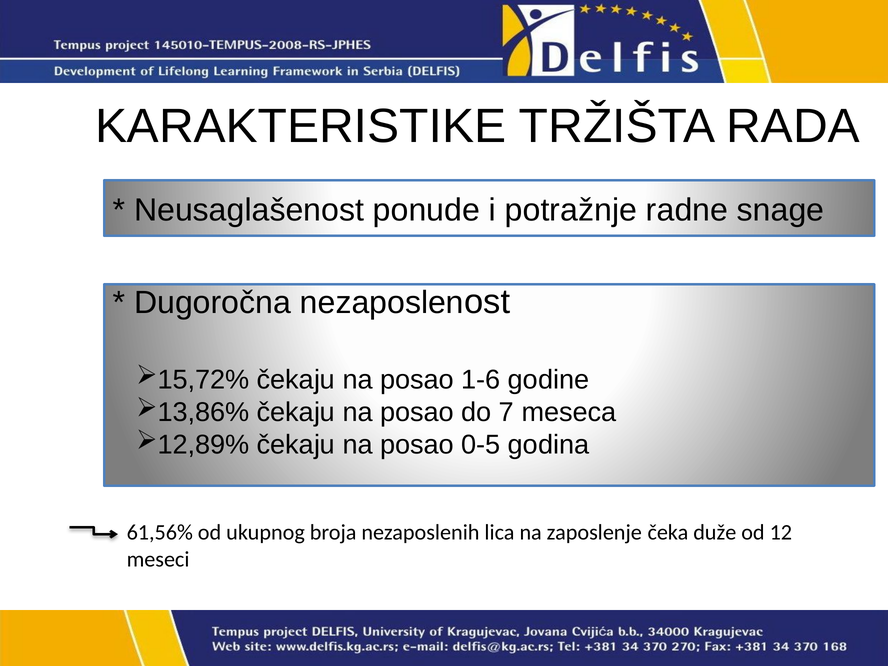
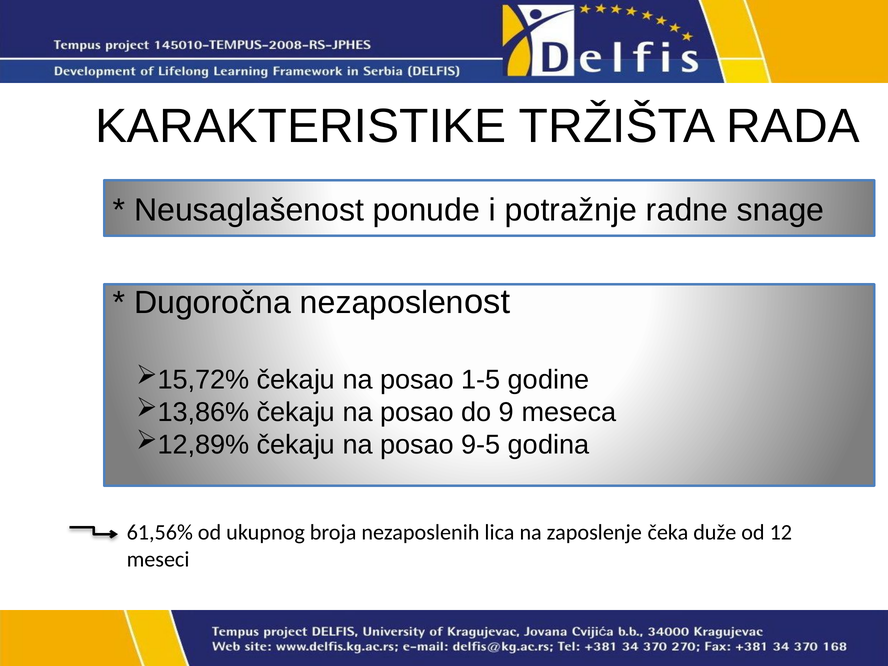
1-6: 1-6 -> 1-5
7: 7 -> 9
0-5: 0-5 -> 9-5
